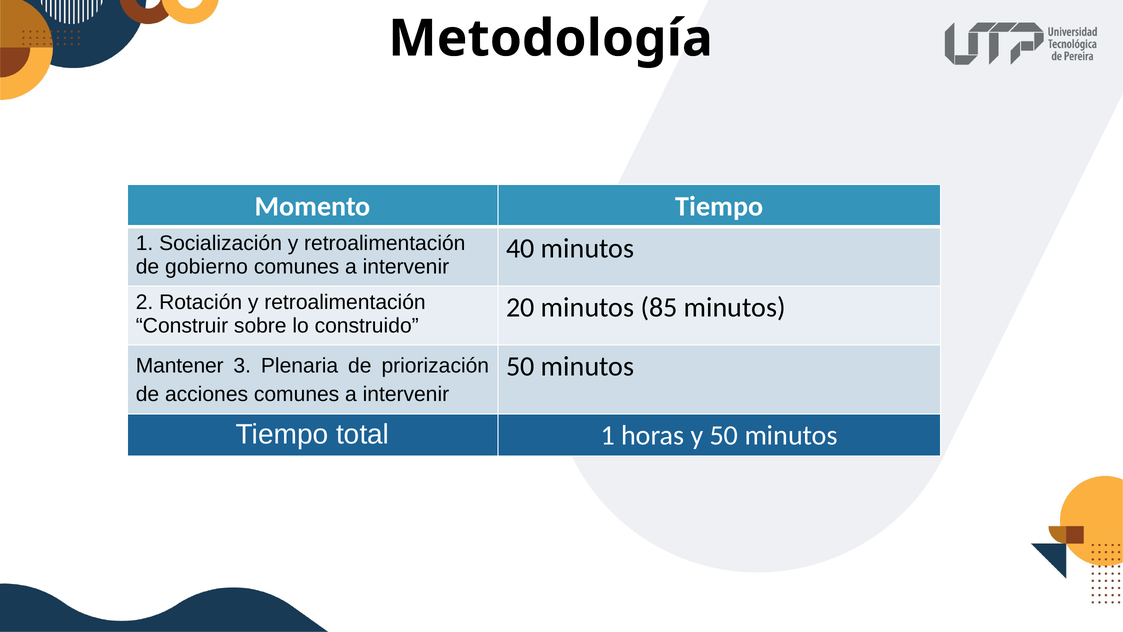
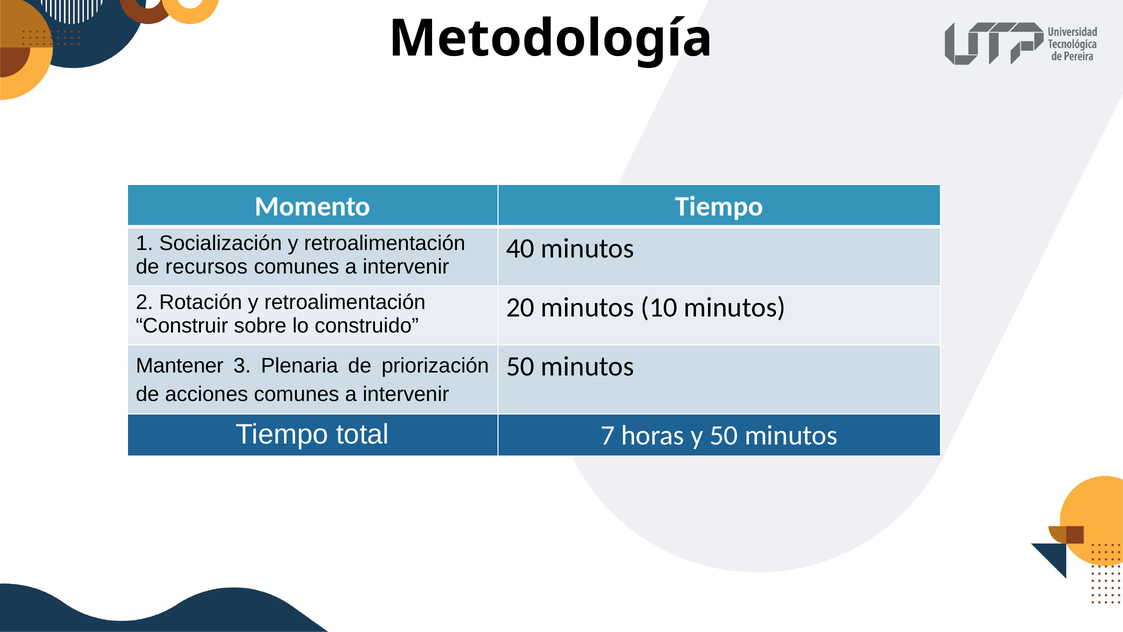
gobierno: gobierno -> recursos
85: 85 -> 10
total 1: 1 -> 7
